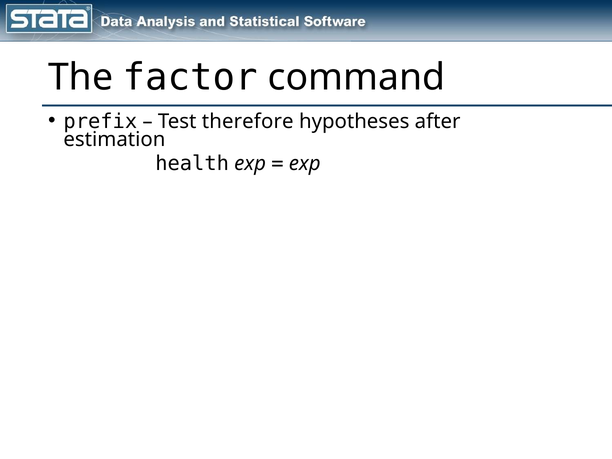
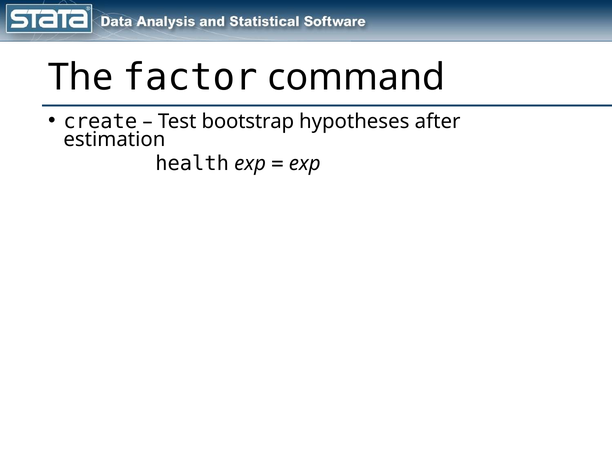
prefix: prefix -> create
therefore: therefore -> bootstrap
